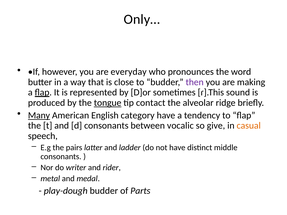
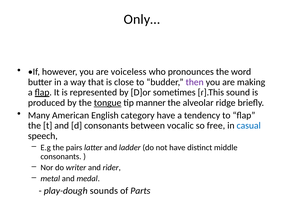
everyday: everyday -> voiceless
contact: contact -> manner
Many underline: present -> none
give: give -> free
casual colour: orange -> blue
play-dough budder: budder -> sounds
